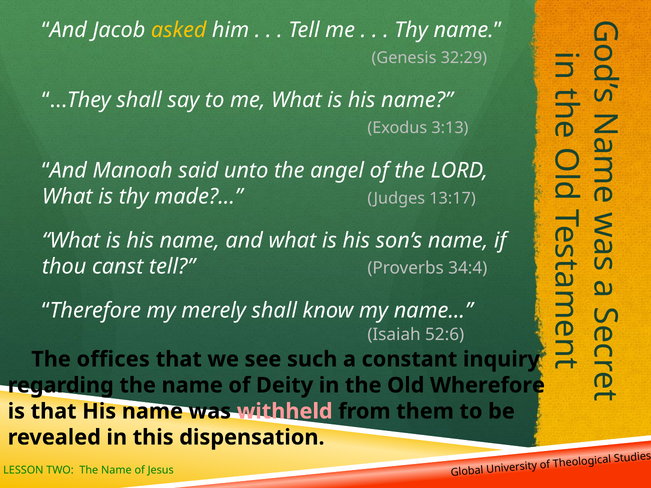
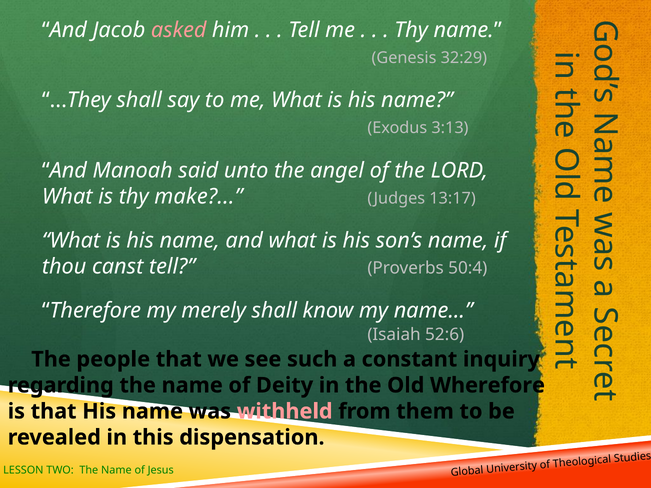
asked colour: yellow -> pink
made: made -> make
34:4: 34:4 -> 50:4
offices: offices -> people
